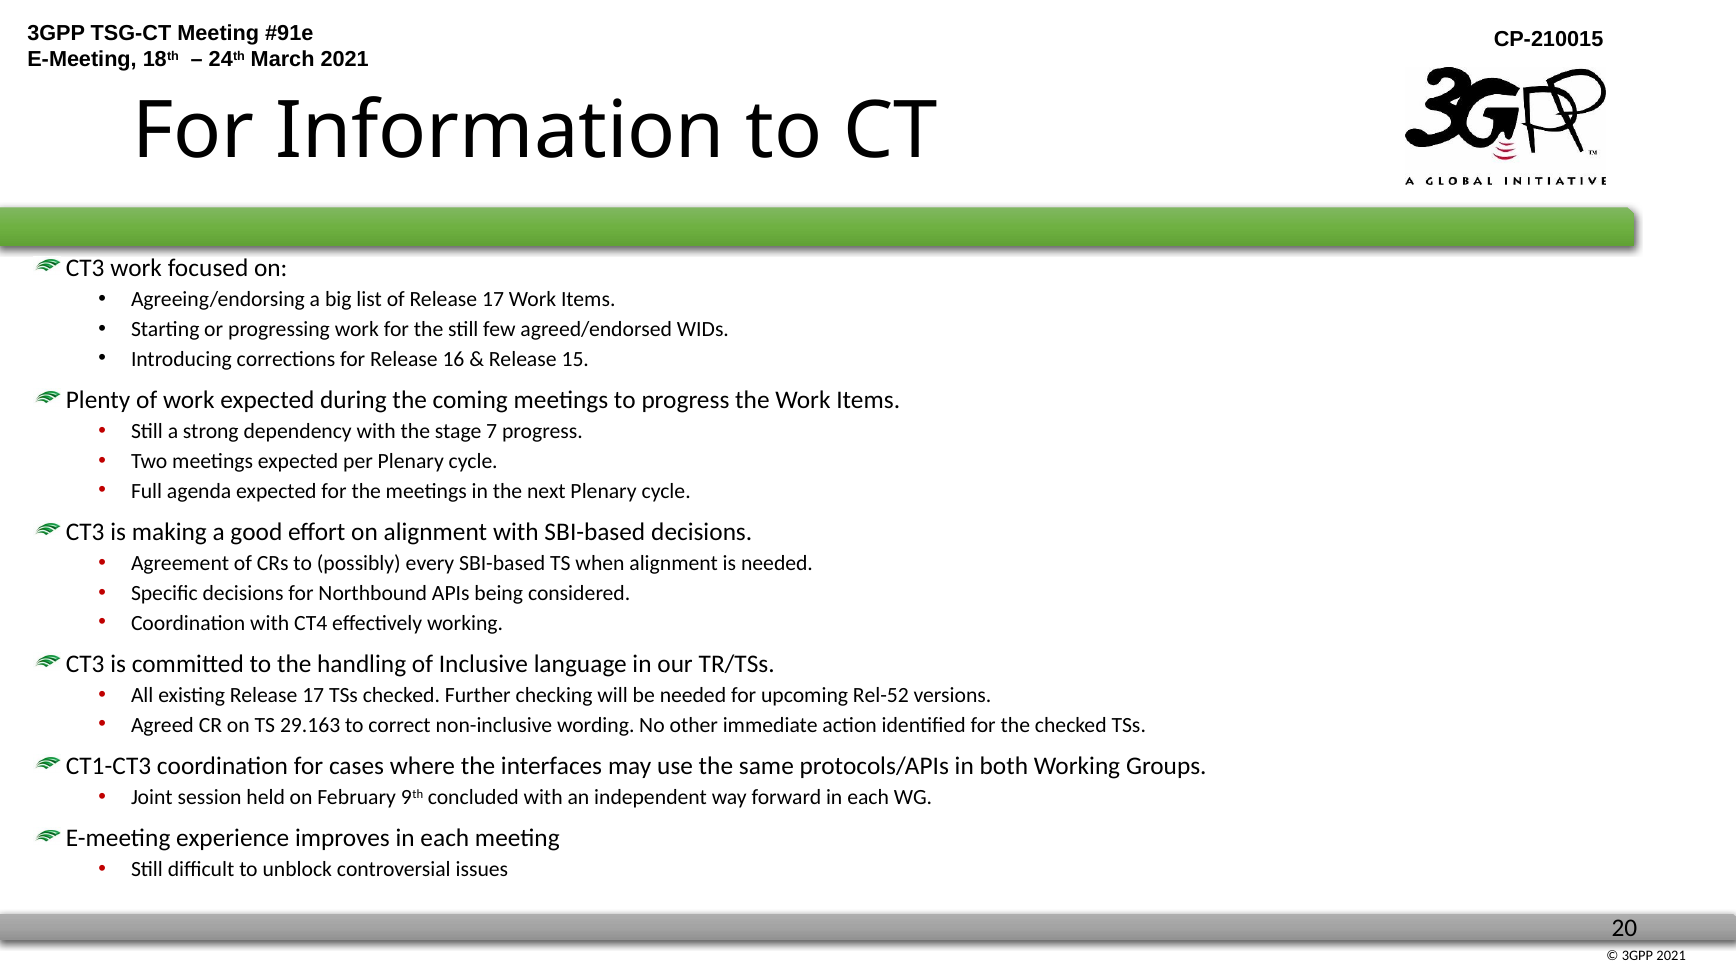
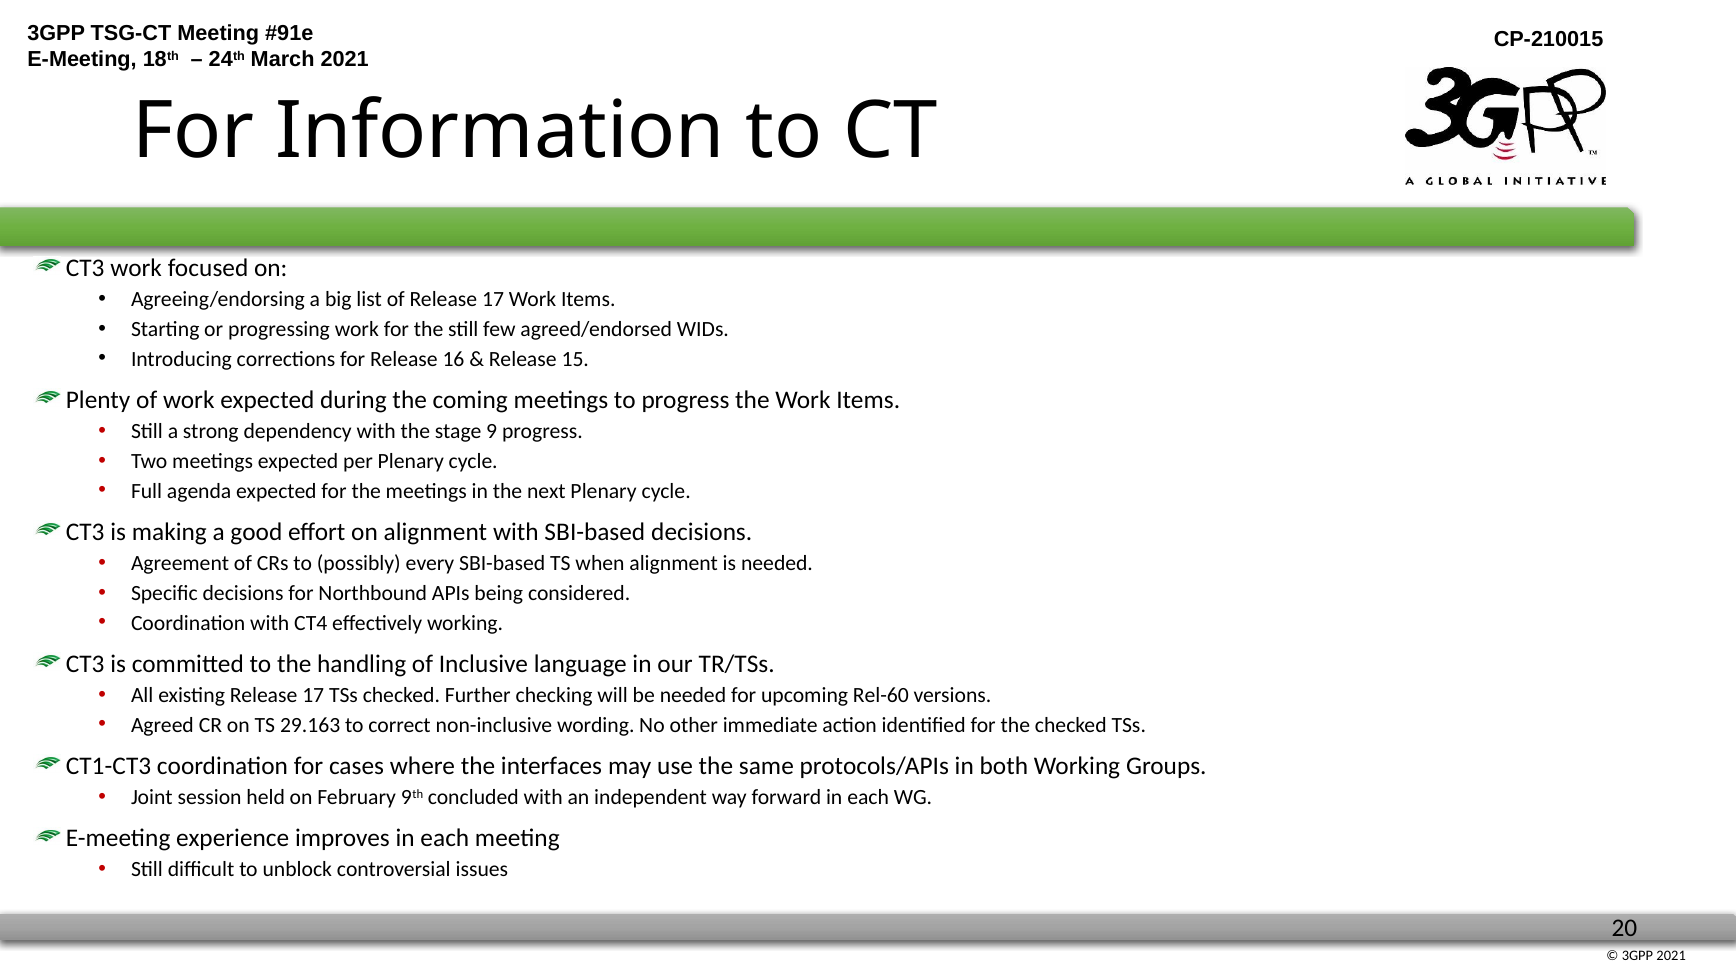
7: 7 -> 9
Rel-52: Rel-52 -> Rel-60
